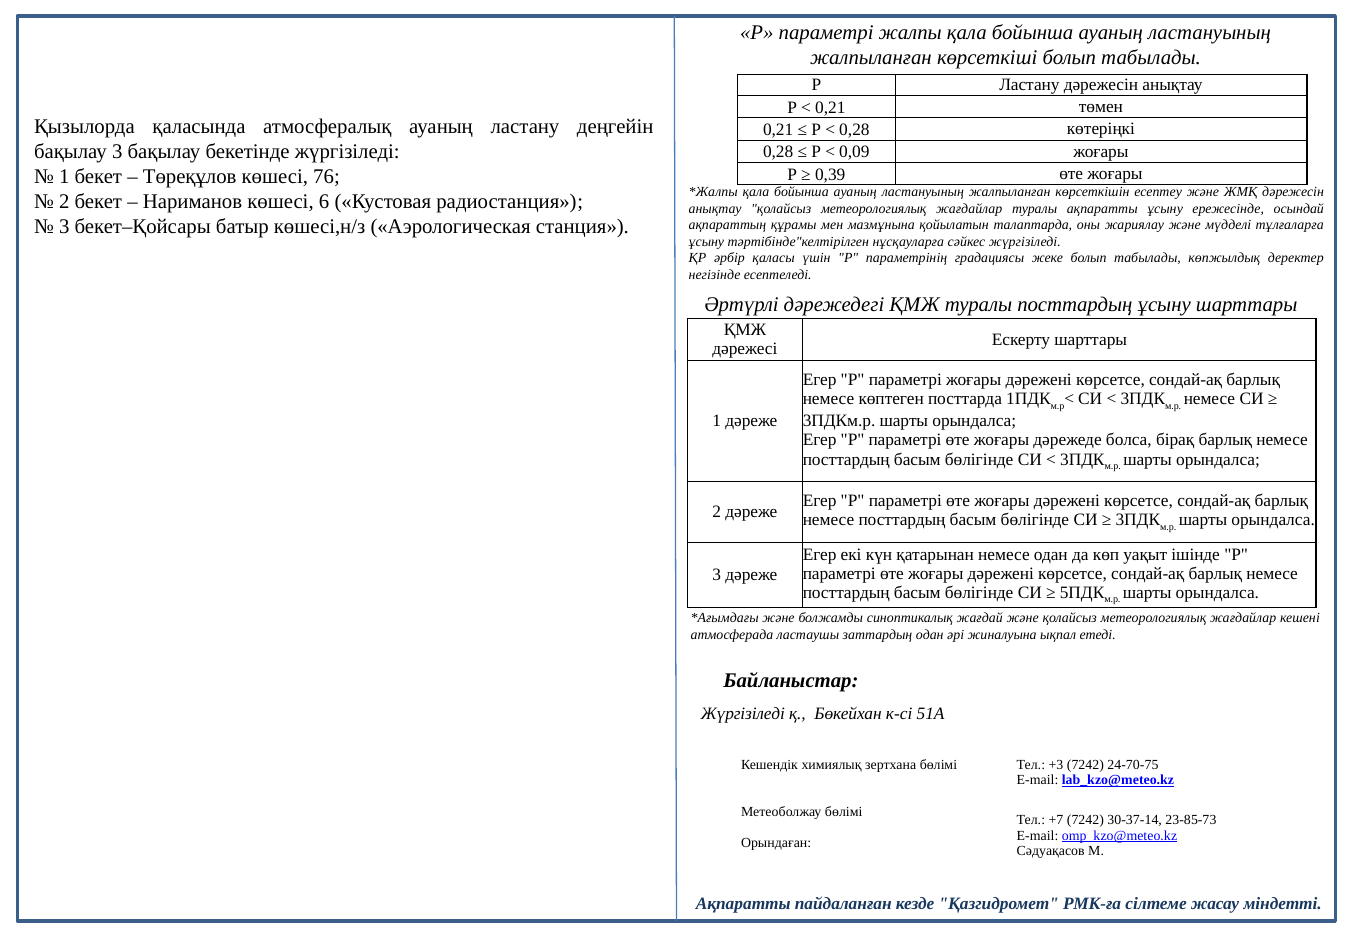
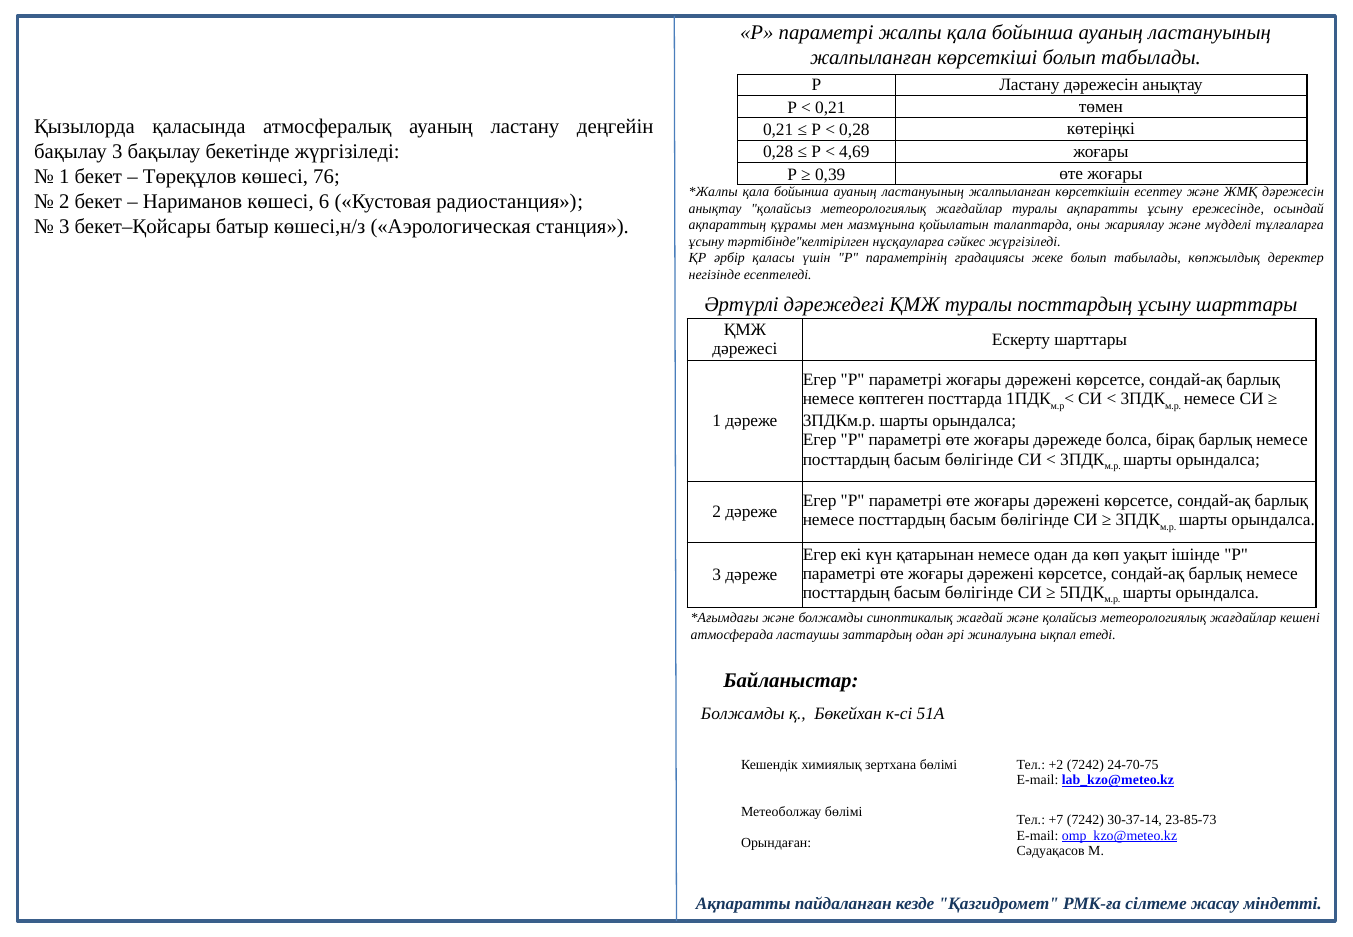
0,09: 0,09 -> 4,69
Жүргізіледі at (743, 713): Жүргізіледі -> Болжамды
+3: +3 -> +2
